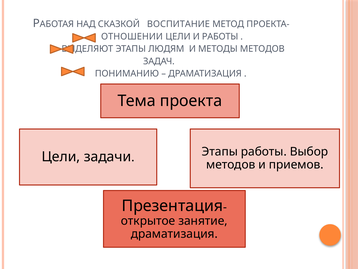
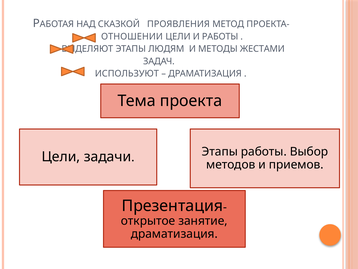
ВОСПИТАНИЕ: ВОСПИТАНИЕ -> ПРОЯВЛЕНИЯ
МЕТОДЫ МЕТОДОВ: МЕТОДОВ -> ЖЕСТАМИ
ПОНИМАНИЮ: ПОНИМАНИЮ -> ИСПОЛЬЗУЮТ
